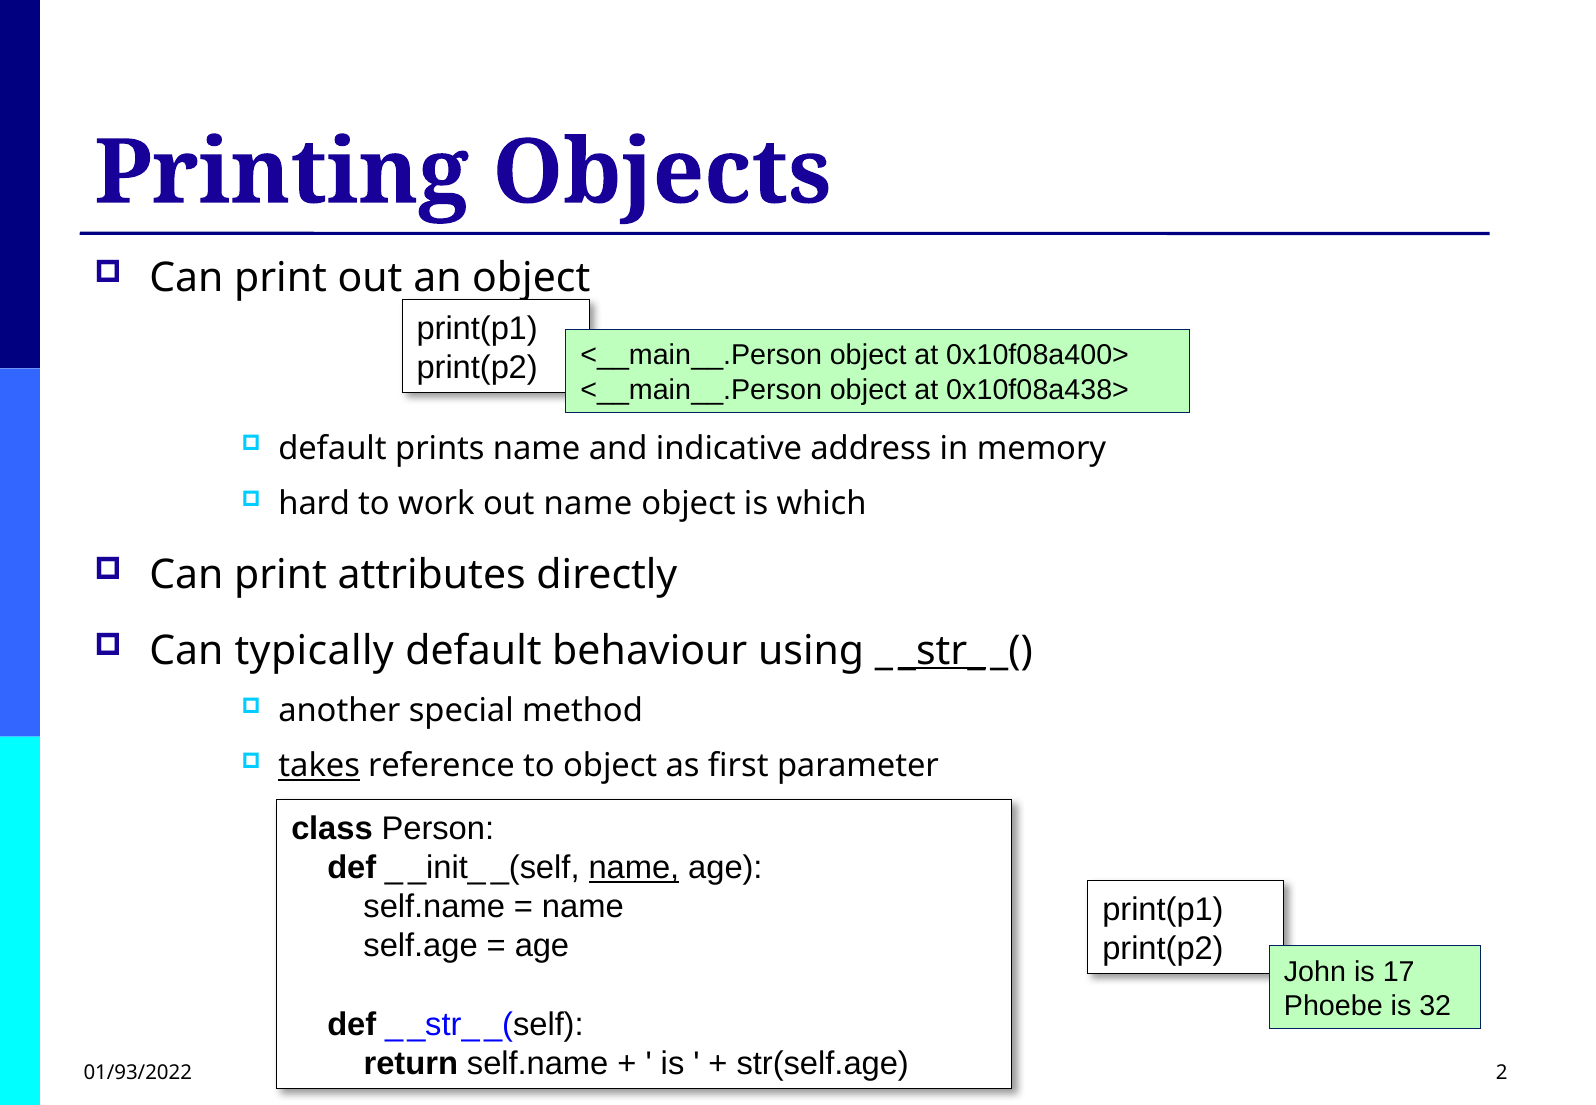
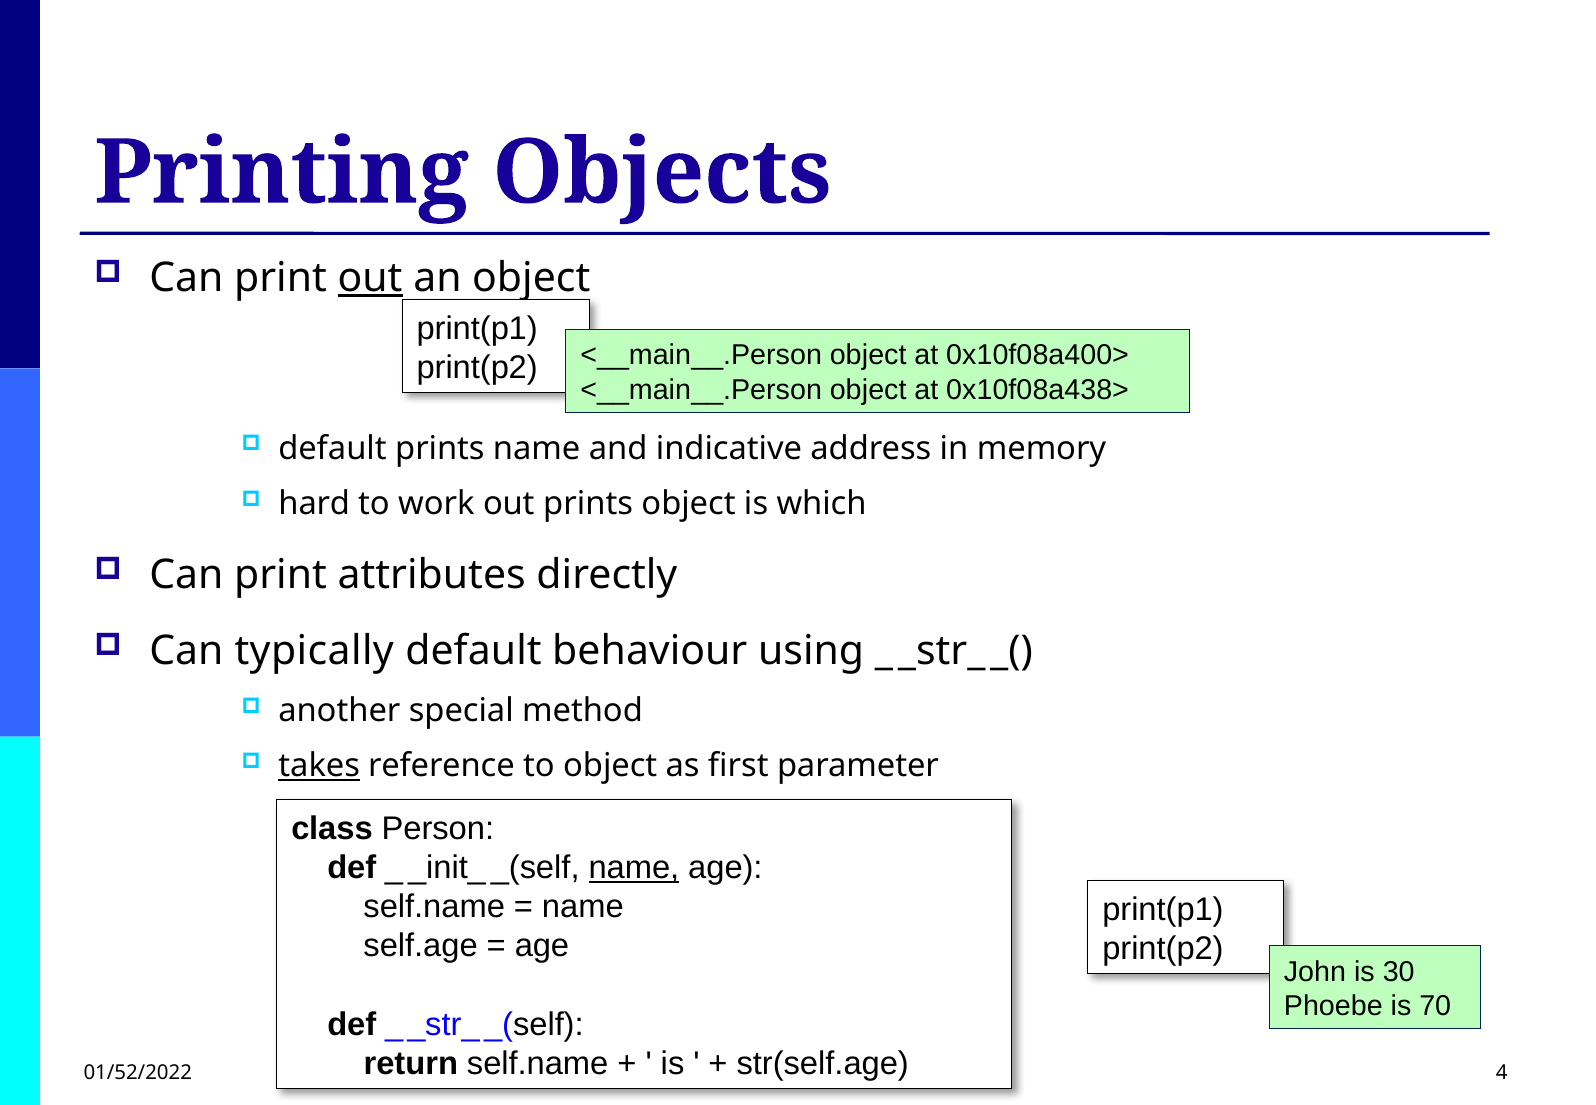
out at (370, 278) underline: none -> present
out name: name -> prints
_str_ at (942, 651) underline: present -> none
17: 17 -> 30
32: 32 -> 70
01/93/2022: 01/93/2022 -> 01/52/2022
2: 2 -> 4
